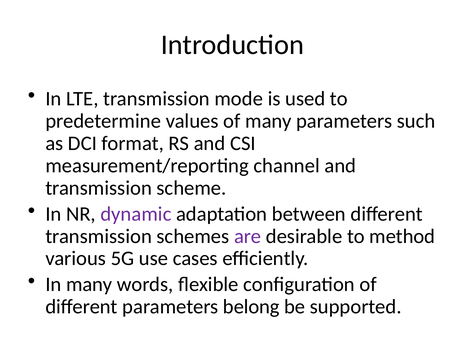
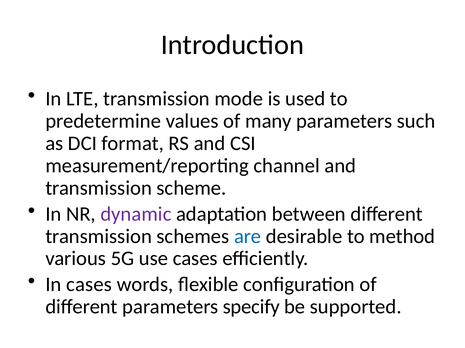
are colour: purple -> blue
In many: many -> cases
belong: belong -> specify
